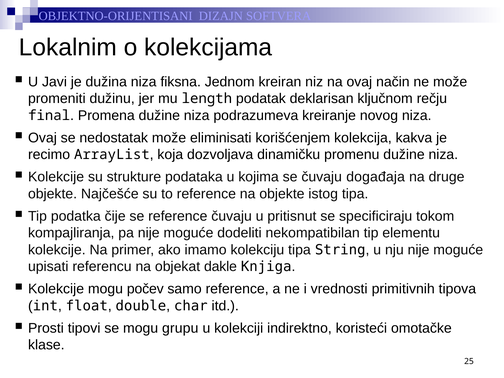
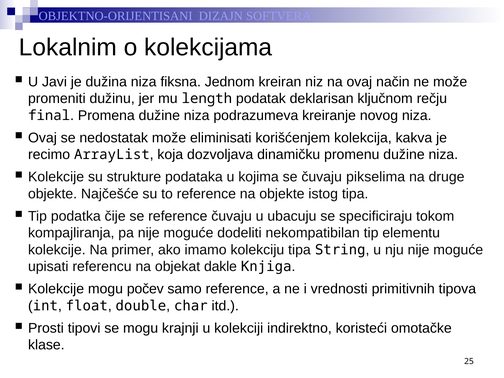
događaja: događaja -> pikselima
pritisnut: pritisnut -> ubacuju
grupu: grupu -> krajnji
